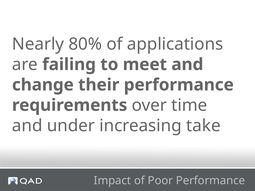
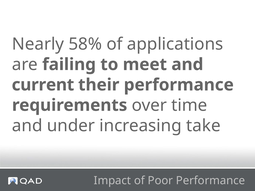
80%: 80% -> 58%
change: change -> current
